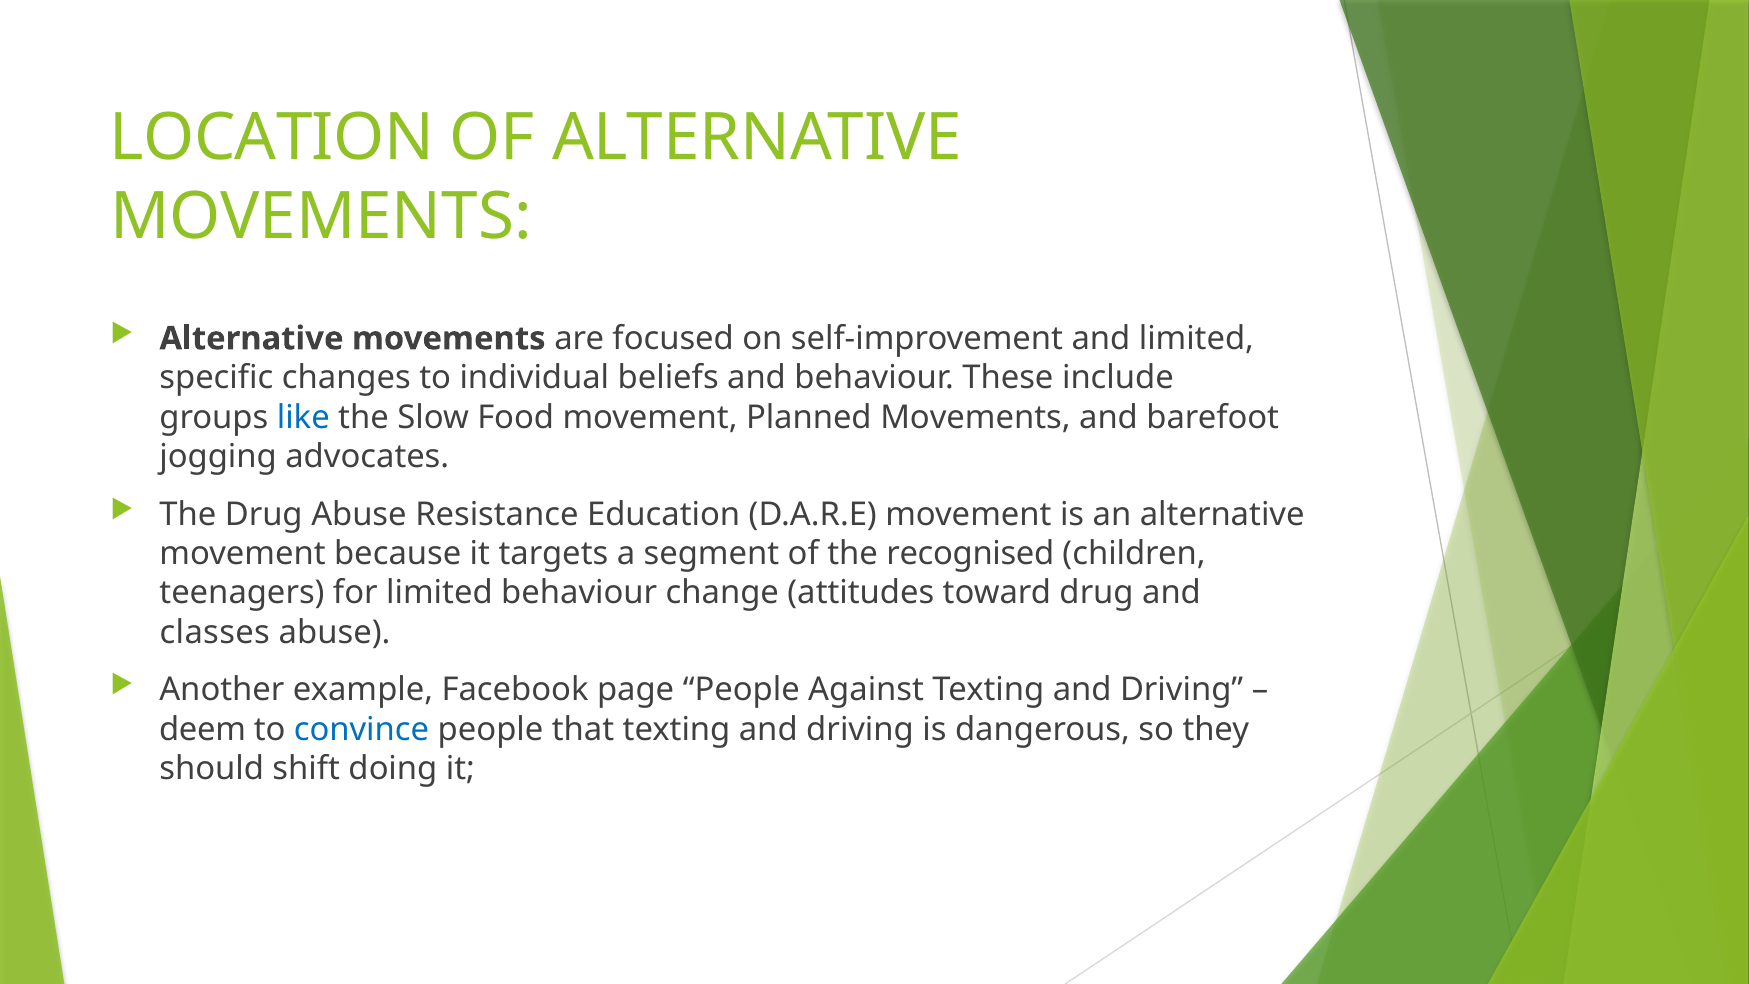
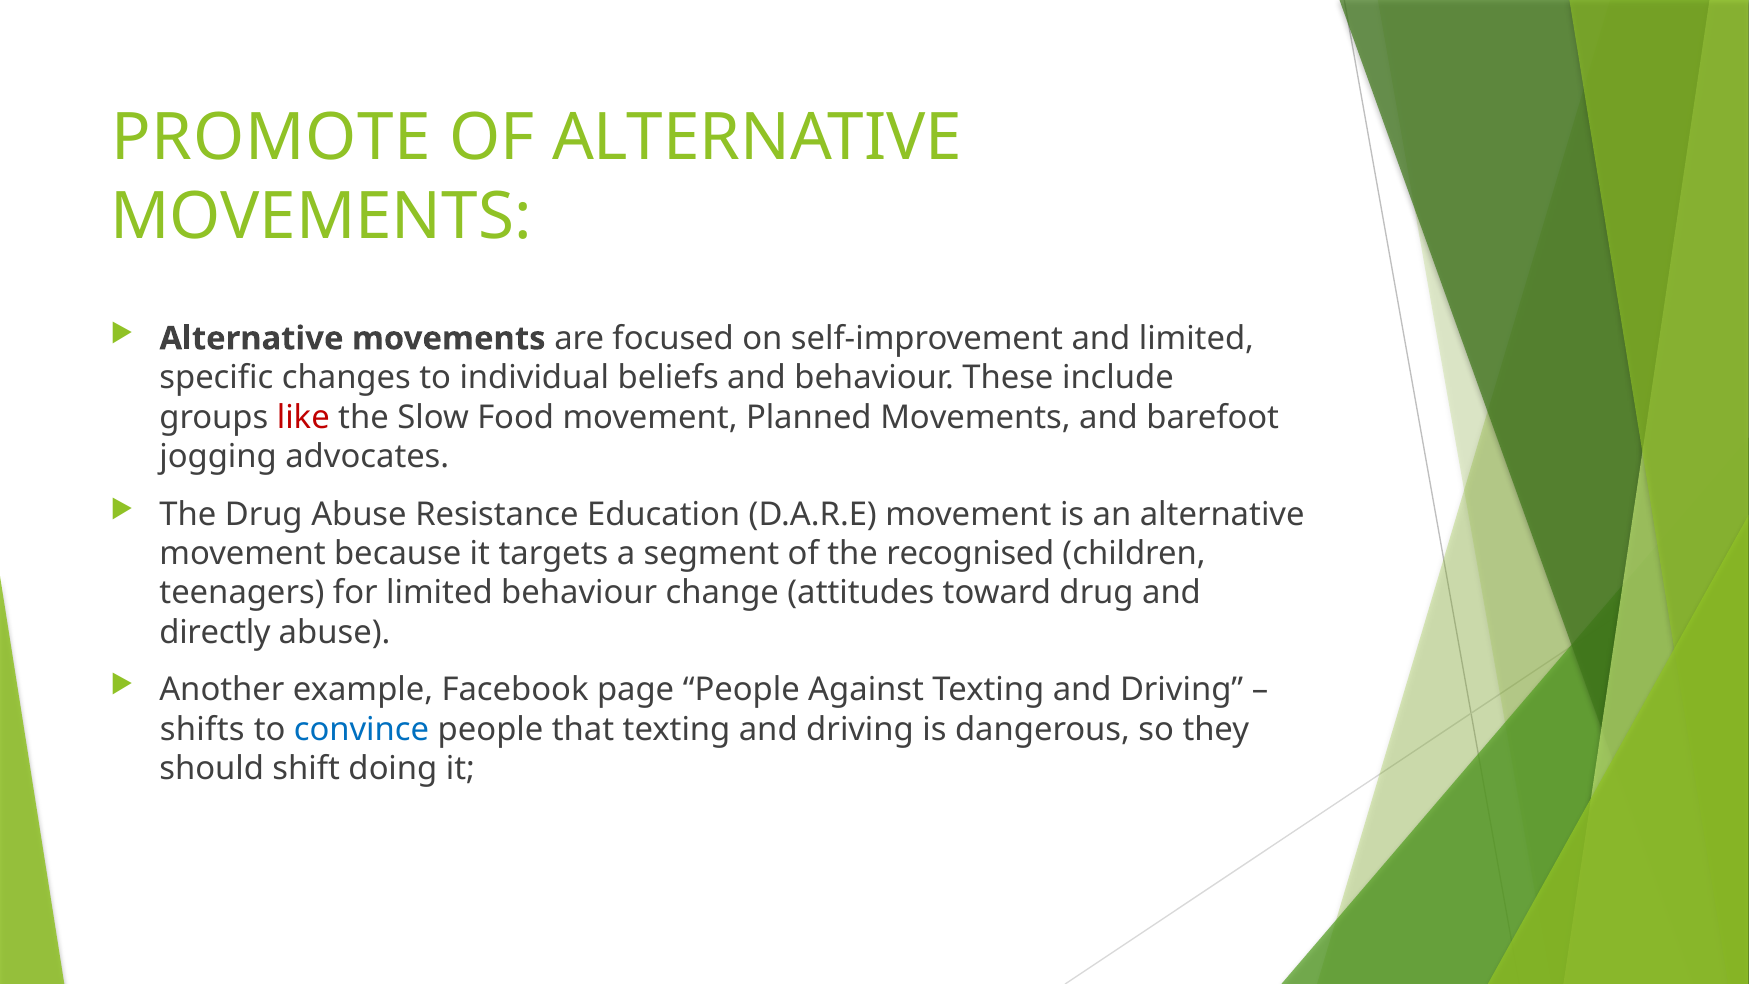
LOCATION: LOCATION -> PROMOTE
like colour: blue -> red
classes: classes -> directly
deem: deem -> shifts
